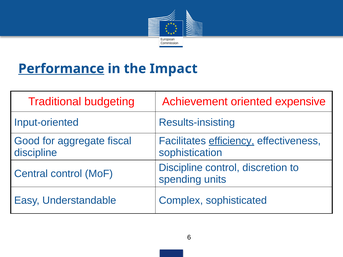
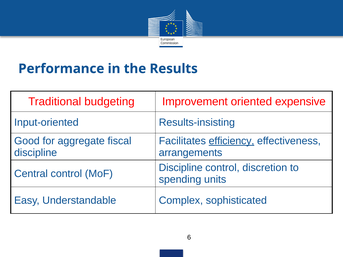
Performance underline: present -> none
Impact: Impact -> Results
Achievement: Achievement -> Improvement
sophistication: sophistication -> arrangements
